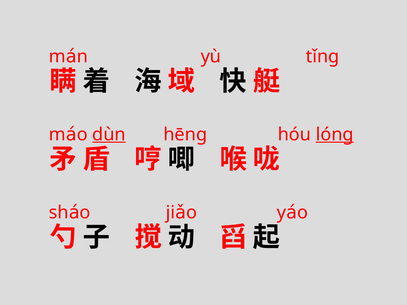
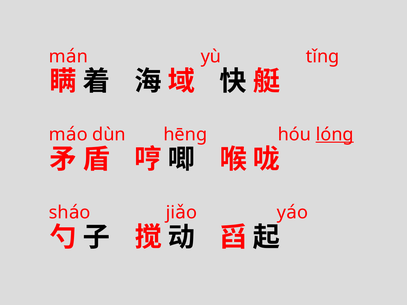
dùn underline: present -> none
